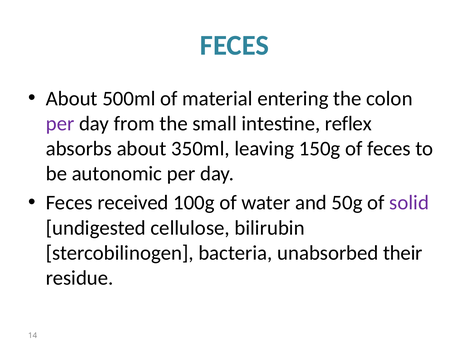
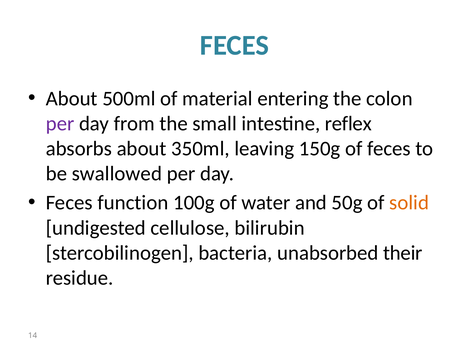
autonomic: autonomic -> swallowed
received: received -> function
solid colour: purple -> orange
